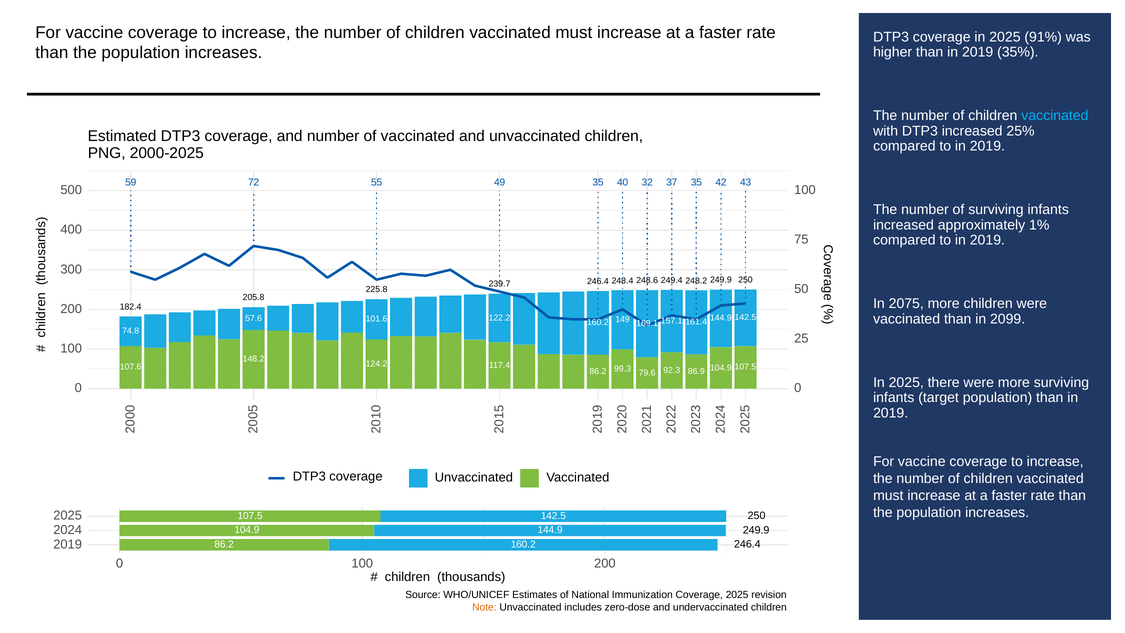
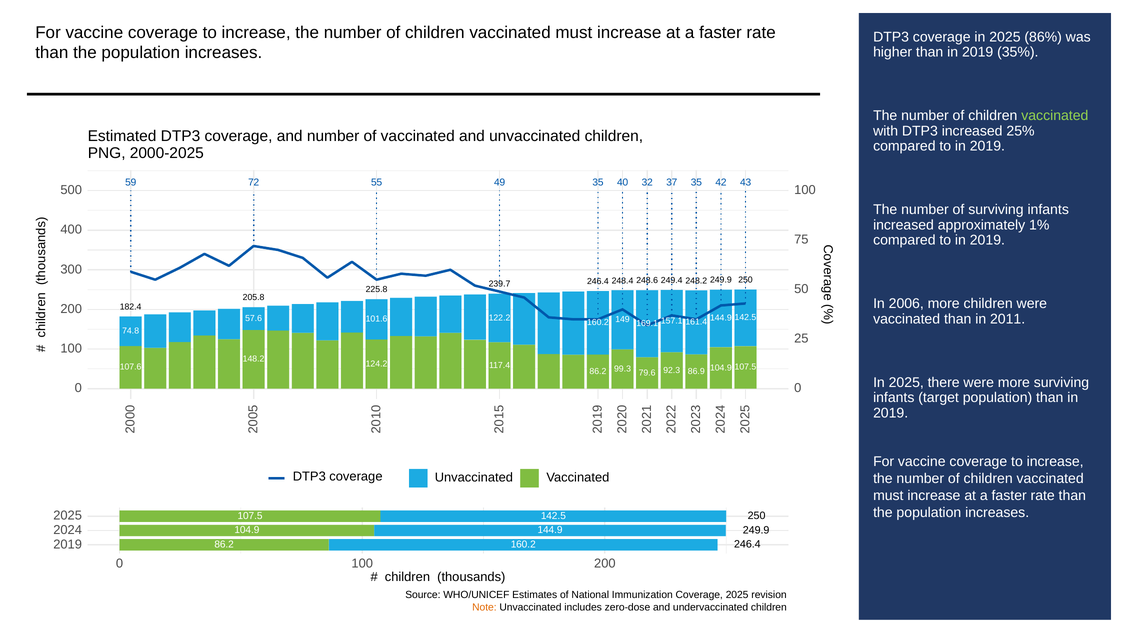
91%: 91% -> 86%
vaccinated at (1055, 116) colour: light blue -> light green
2075: 2075 -> 2006
2099: 2099 -> 2011
